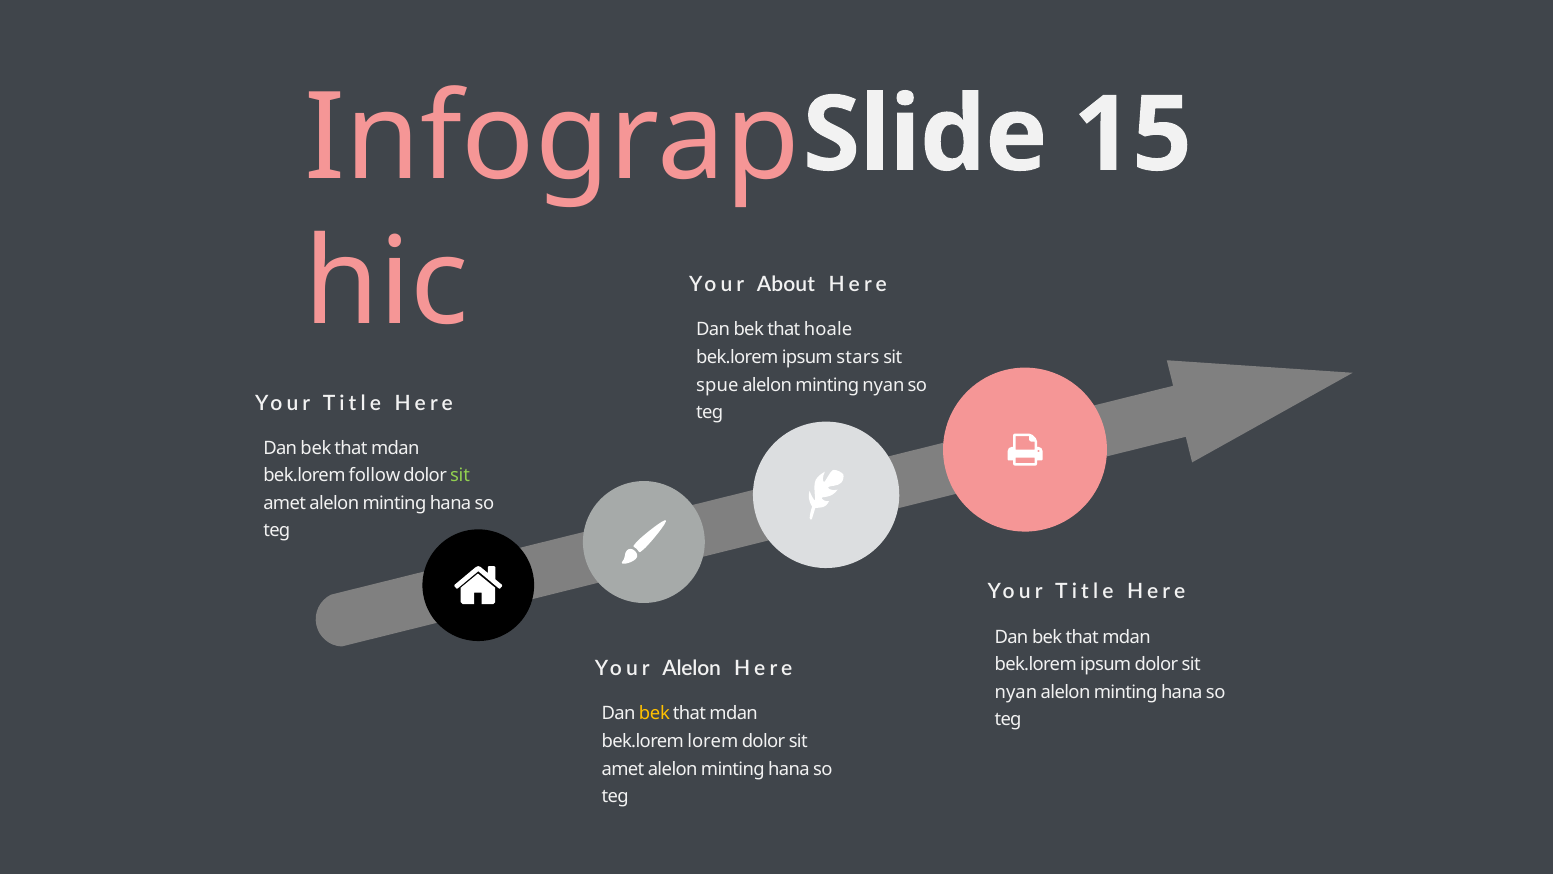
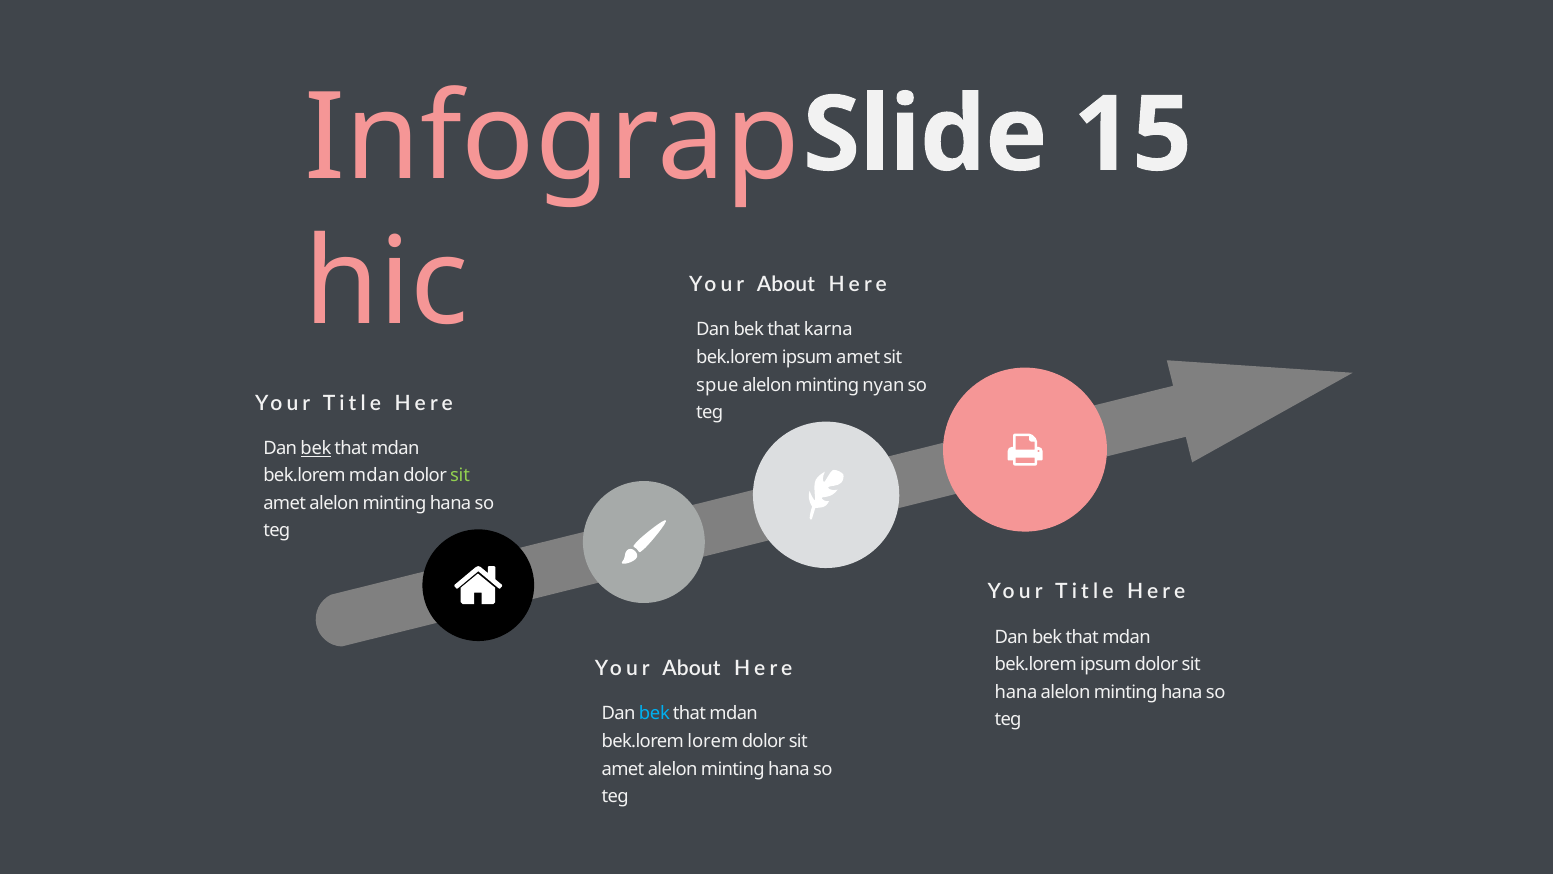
hoale: hoale -> karna
ipsum stars: stars -> amet
bek at (316, 448) underline: none -> present
bek.lorem follow: follow -> mdan
Alelon at (692, 668): Alelon -> About
nyan at (1016, 692): nyan -> hana
bek at (654, 714) colour: yellow -> light blue
